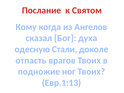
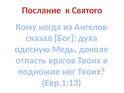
Святом: Святом -> Святого
Стали: Стали -> Медь
